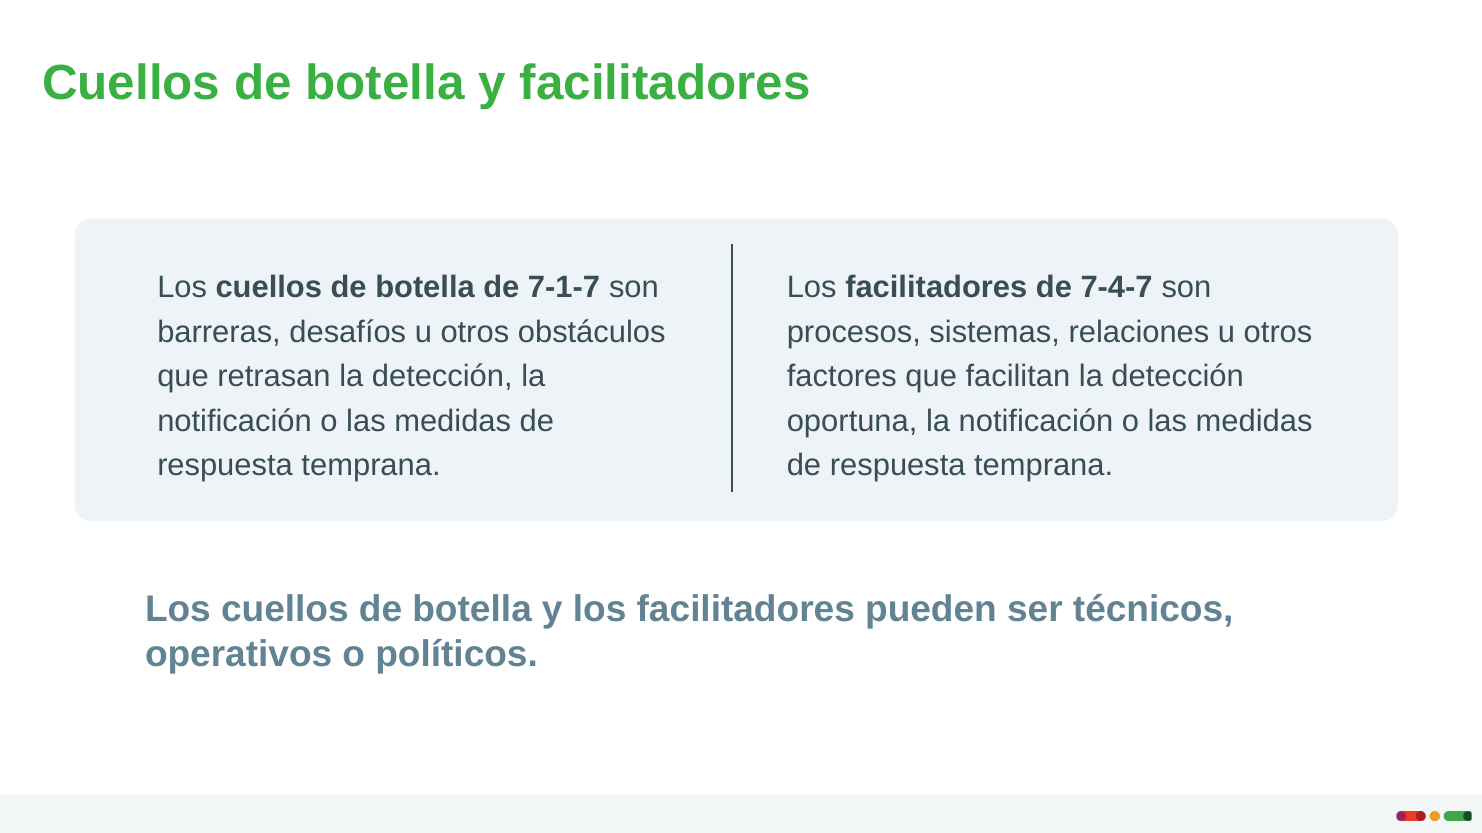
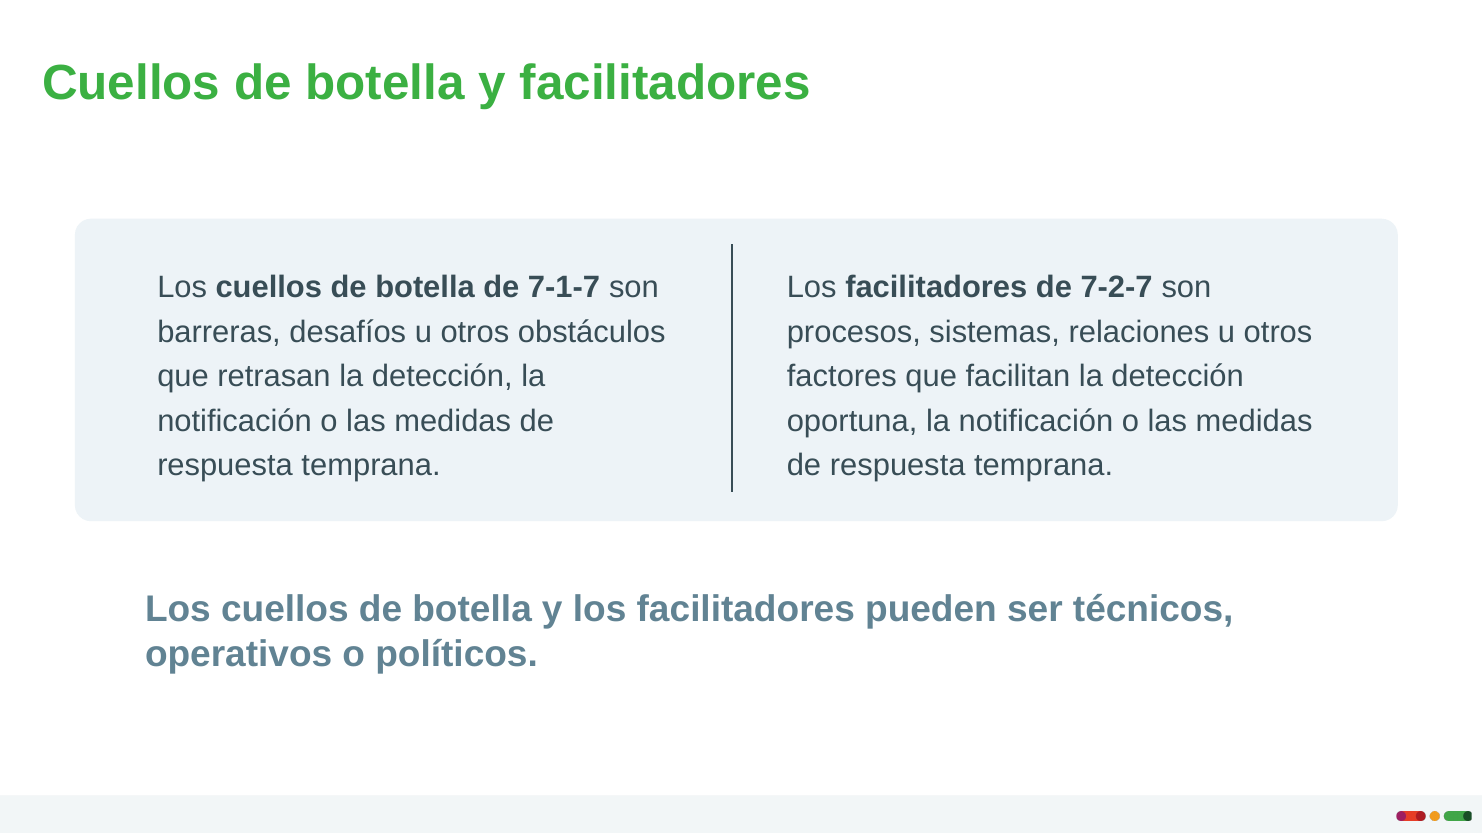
7-4-7: 7-4-7 -> 7-2-7
